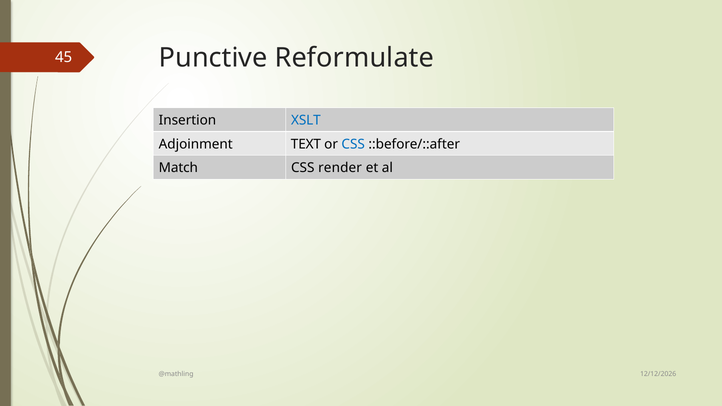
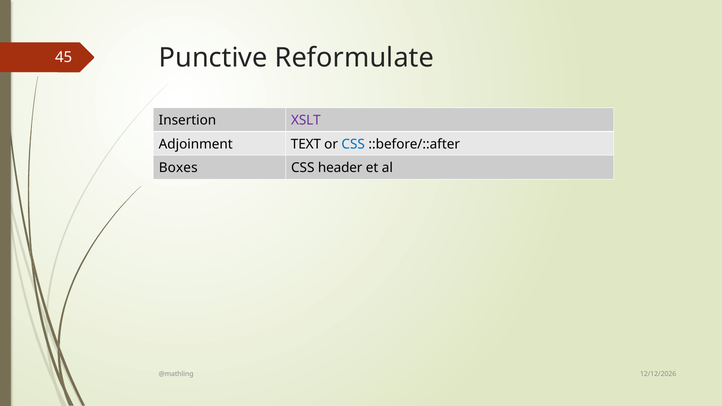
XSLT colour: blue -> purple
Match: Match -> Boxes
render: render -> header
